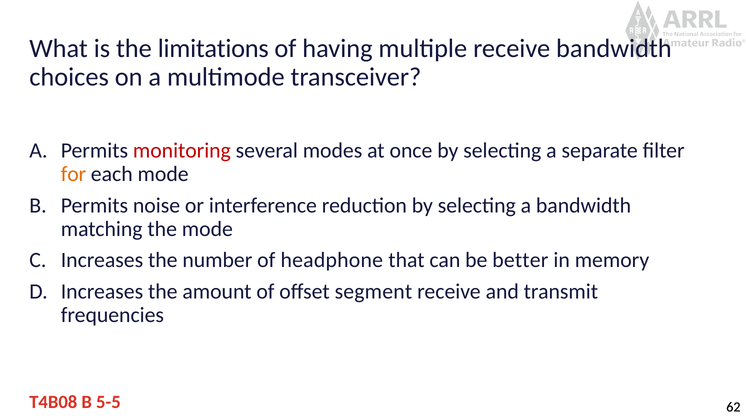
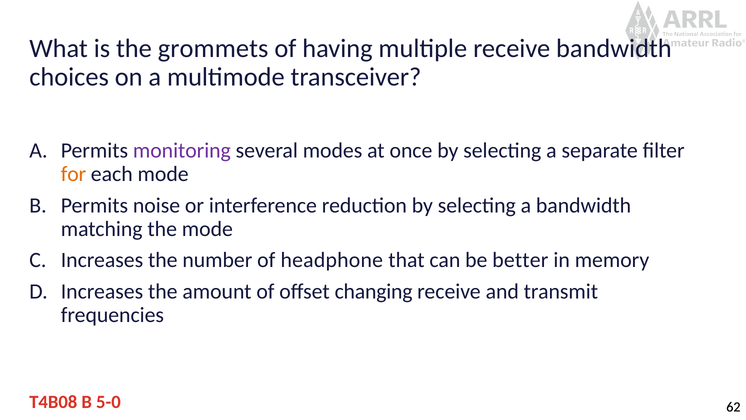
limitations: limitations -> grommets
monitoring colour: red -> purple
segment: segment -> changing
5-5: 5-5 -> 5-0
